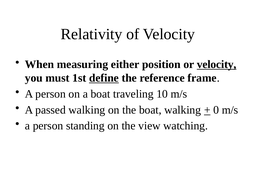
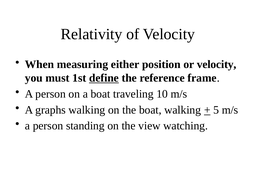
velocity at (217, 64) underline: present -> none
passed: passed -> graphs
0: 0 -> 5
